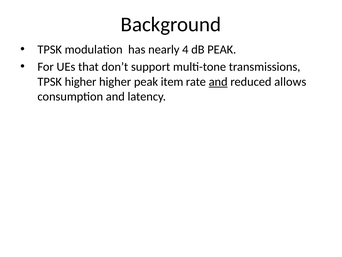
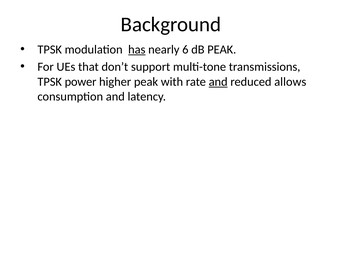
has underline: none -> present
4: 4 -> 6
TPSK higher: higher -> power
item: item -> with
